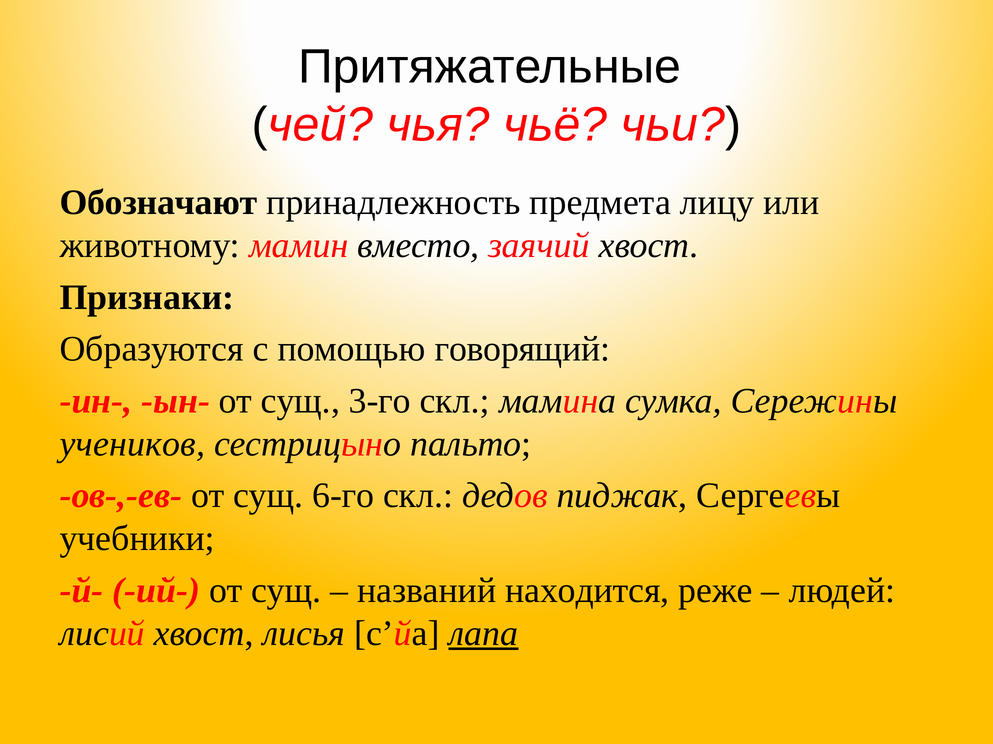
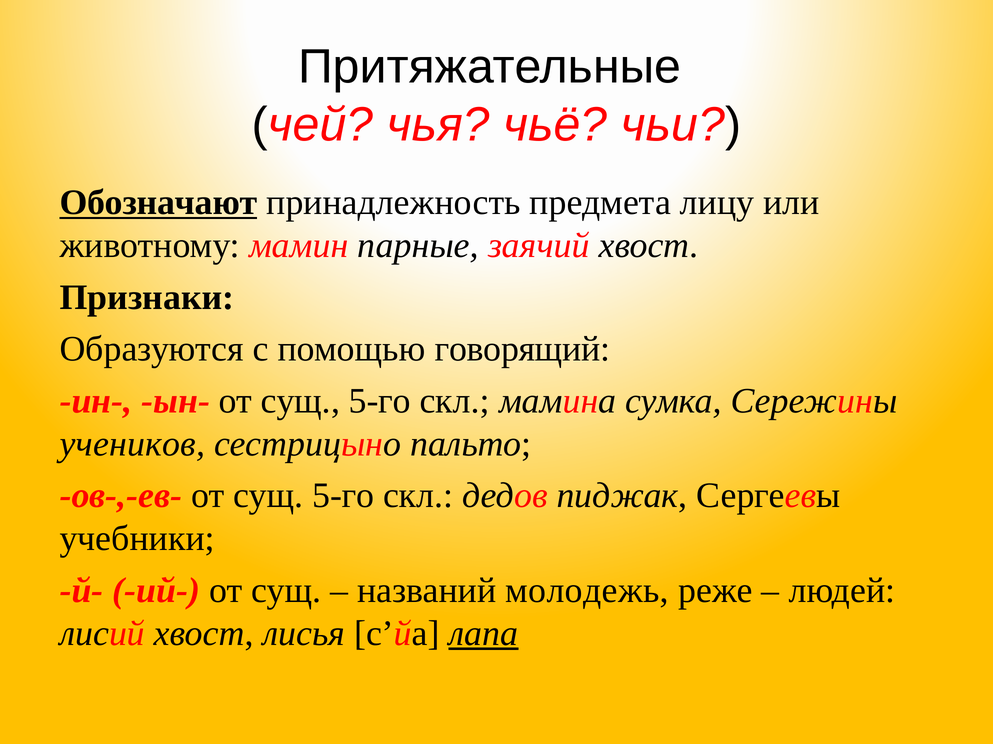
Обозначают underline: none -> present
вместо: вместо -> парные
ын- от сущ 3-го: 3-го -> 5-го
ов-,-ев- от сущ 6-го: 6-го -> 5-го
находится: находится -> молодежь
